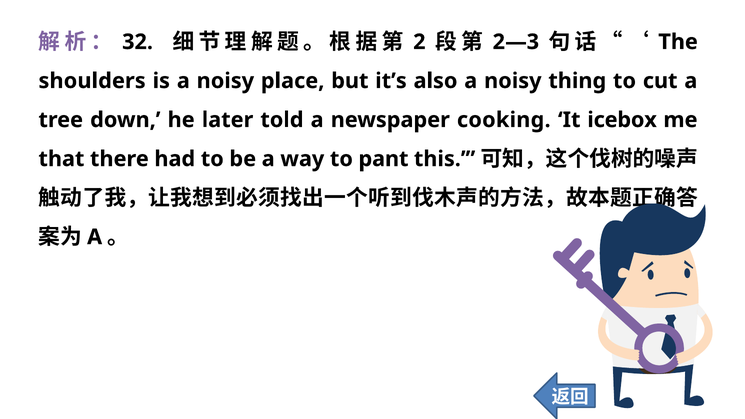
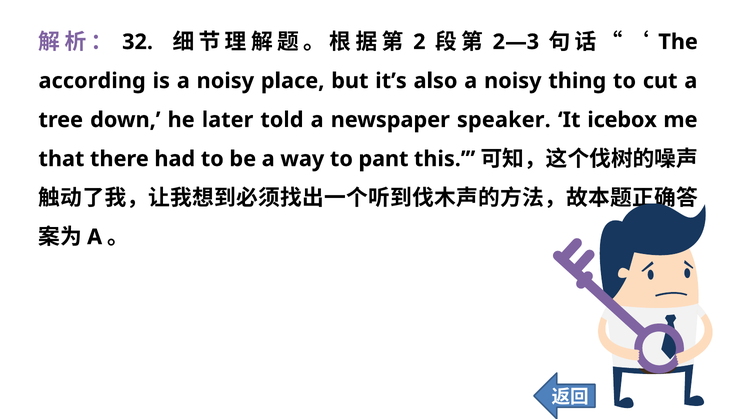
shoulders: shoulders -> according
cooking: cooking -> speaker
